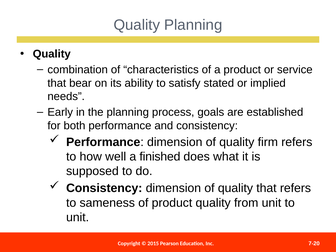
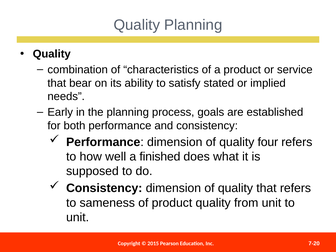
firm: firm -> four
